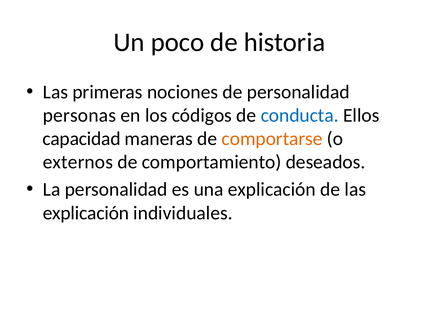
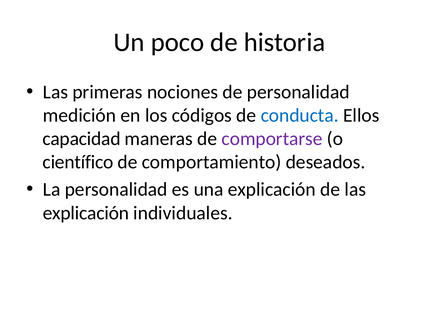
personas: personas -> medición
comportarse colour: orange -> purple
externos: externos -> científico
